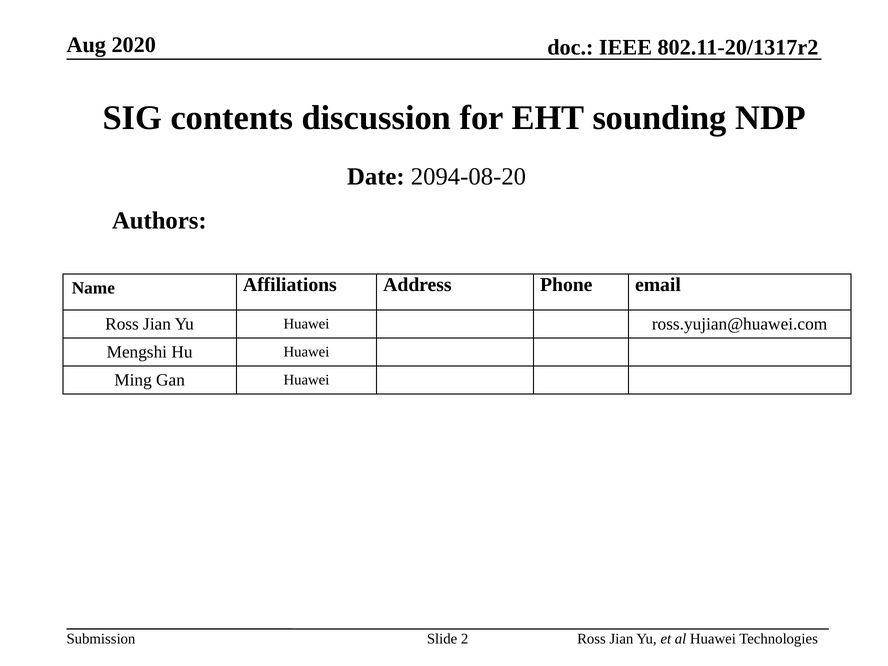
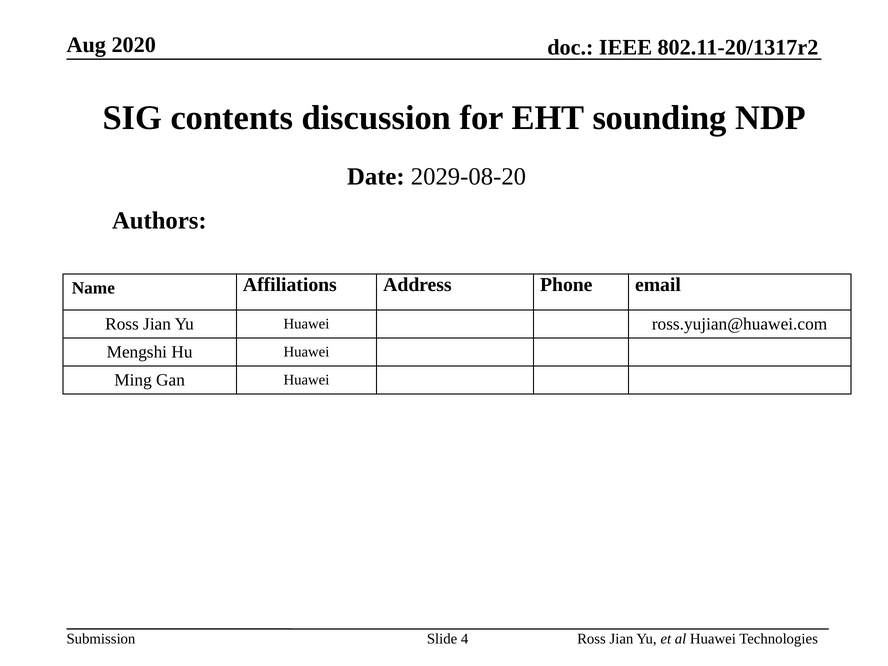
2094-08-20: 2094-08-20 -> 2029-08-20
2: 2 -> 4
